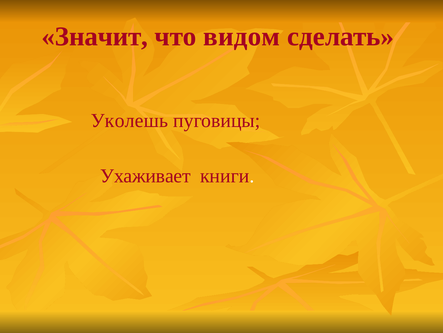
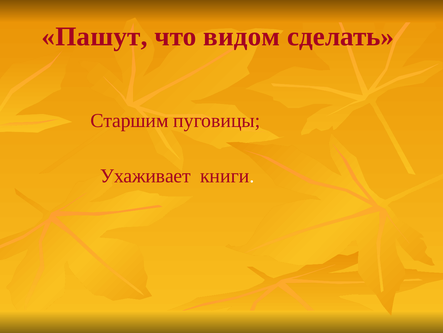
Значит: Значит -> Пашут
Уколешь: Уколешь -> Старшим
